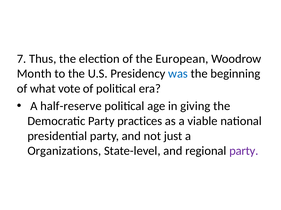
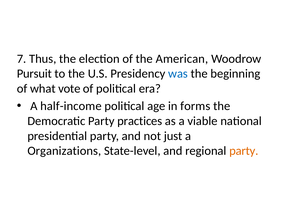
European: European -> American
Month: Month -> Pursuit
half-reserve: half-reserve -> half-income
giving: giving -> forms
party at (244, 151) colour: purple -> orange
